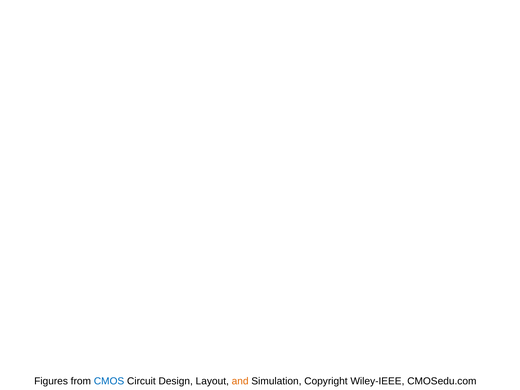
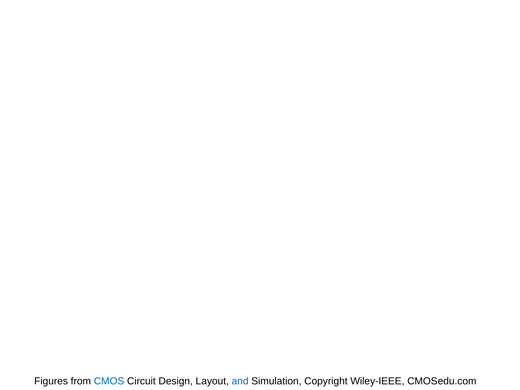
and colour: orange -> blue
